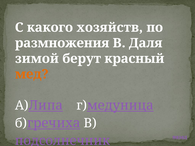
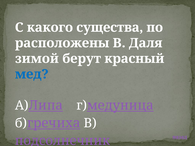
хозяйств: хозяйств -> существа
размножения: размножения -> расположены
мед colour: orange -> blue
